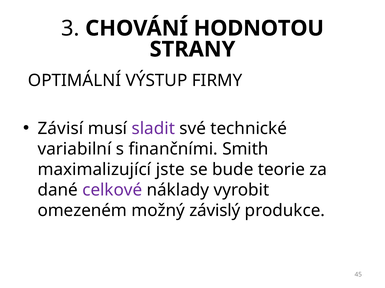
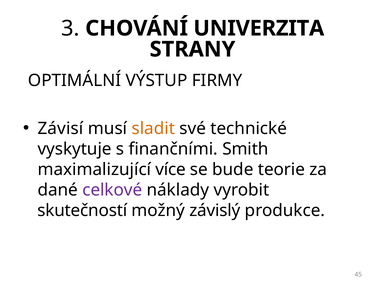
HODNOTOU: HODNOTOU -> UNIVERZITA
sladit colour: purple -> orange
variabilní: variabilní -> vyskytuje
jste: jste -> více
omezeném: omezeném -> skutečností
